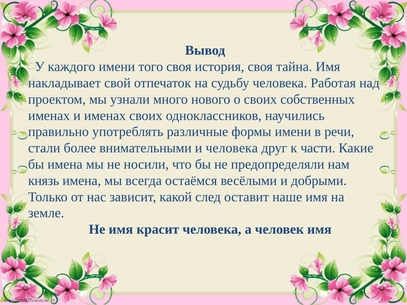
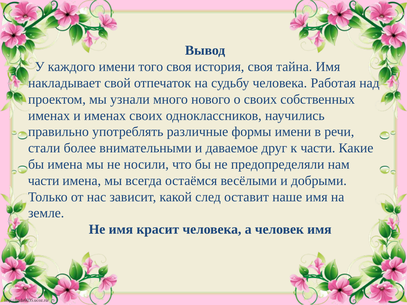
и человека: человека -> даваемое
князь at (44, 181): князь -> части
